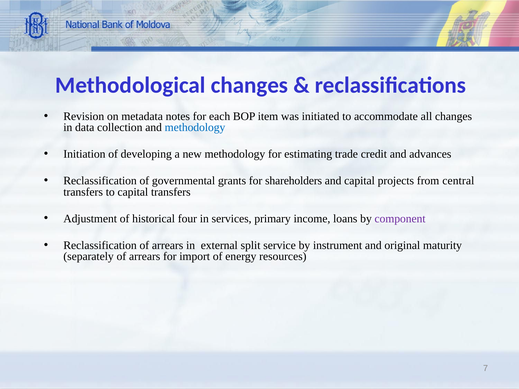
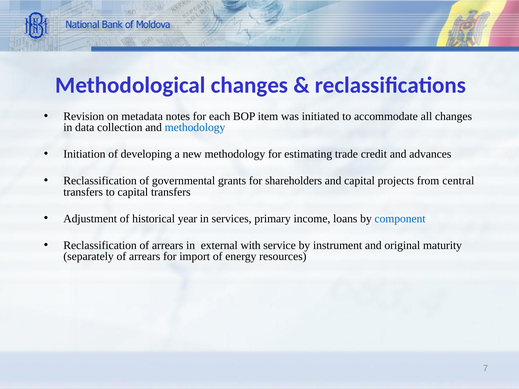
four: four -> year
component colour: purple -> blue
split: split -> with
